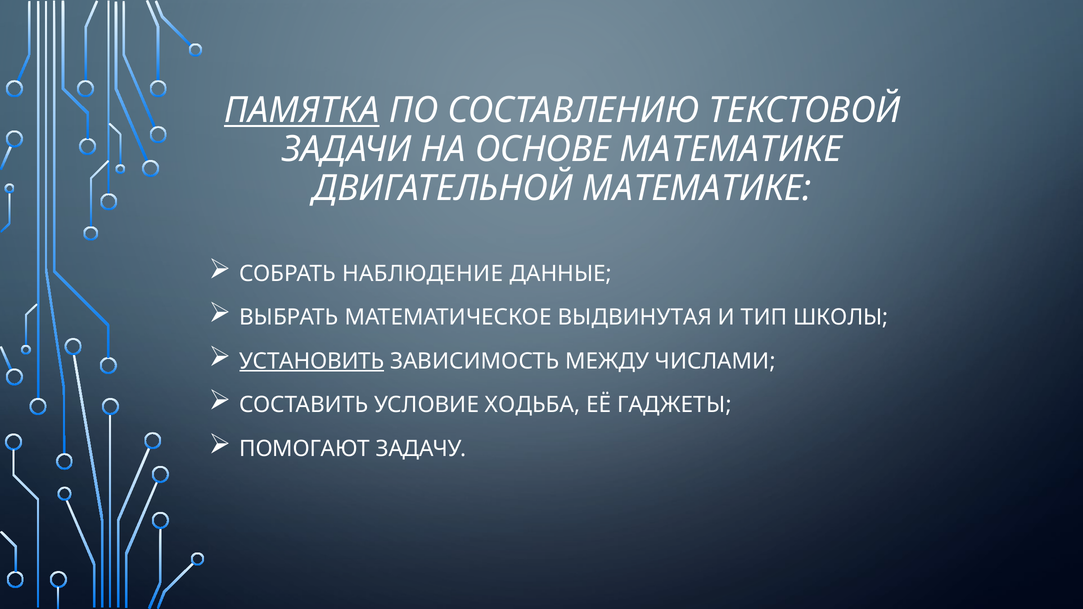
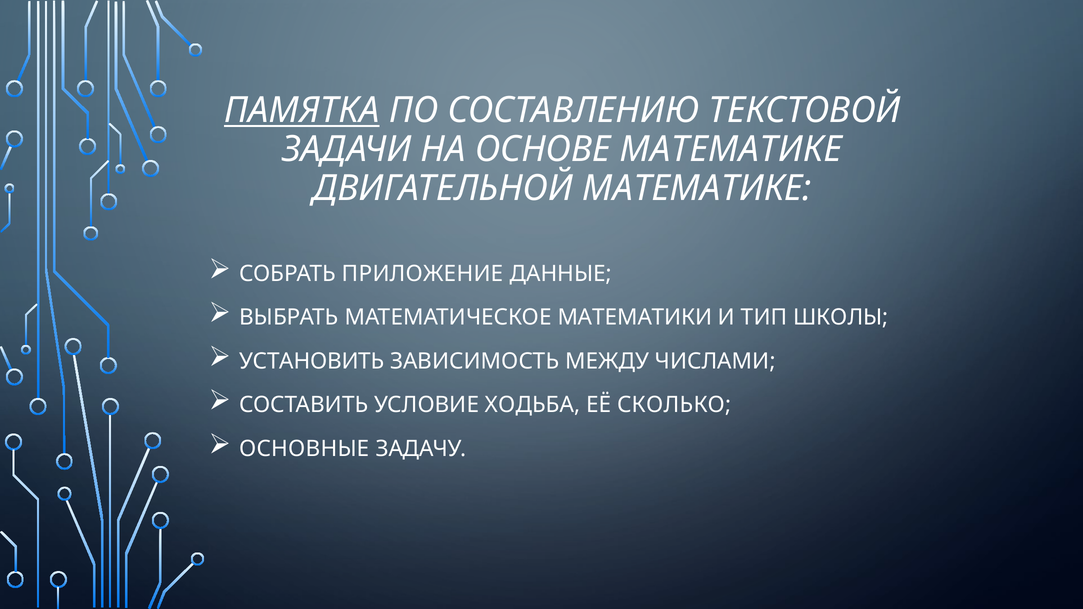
НАБЛЮДЕНИЕ: НАБЛЮДЕНИЕ -> ПРИЛОЖЕНИЕ
ВЫДВИНУТАЯ: ВЫДВИНУТАЯ -> МАТЕМАТИКИ
УСТАНОВИТЬ underline: present -> none
ГАДЖЕТЫ: ГАДЖЕТЫ -> СКОЛЬКО
ПОМОГАЮТ: ПОМОГАЮТ -> ОСНОВНЫЕ
